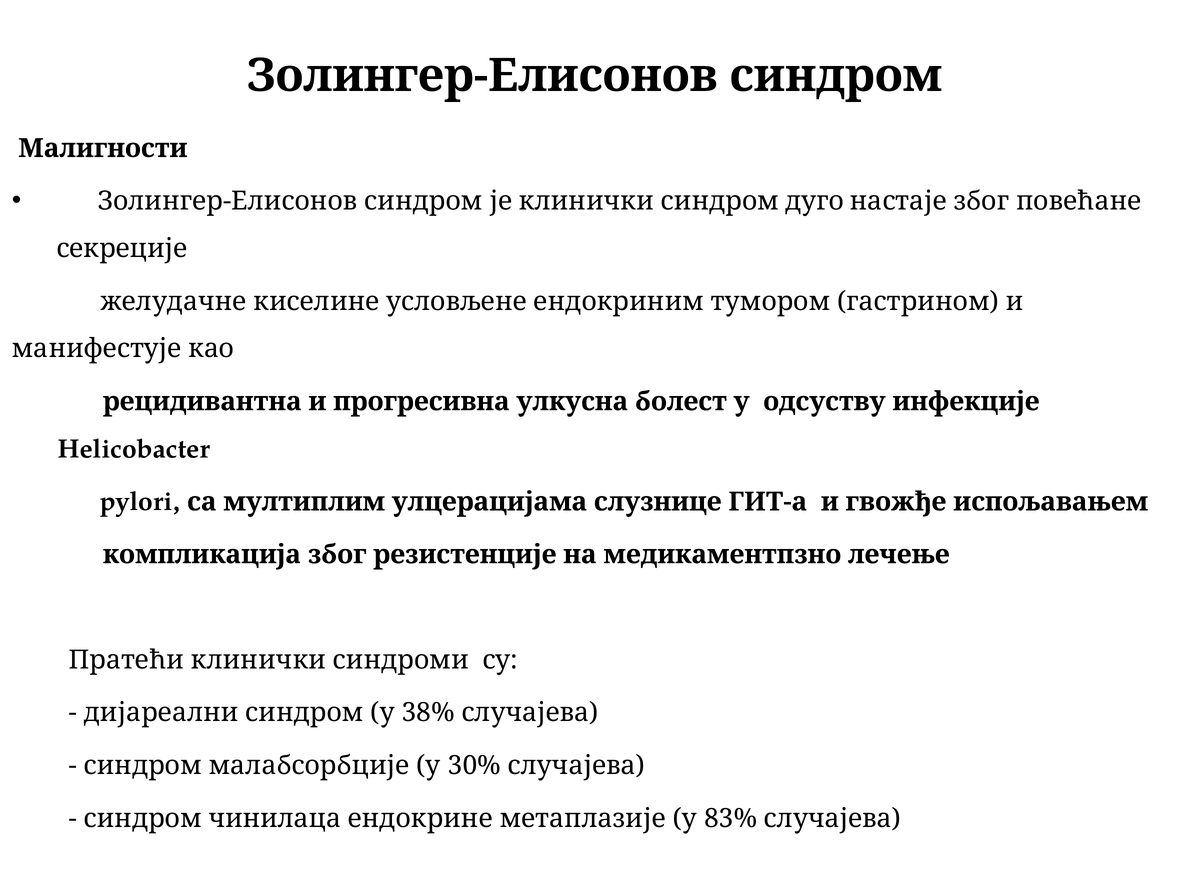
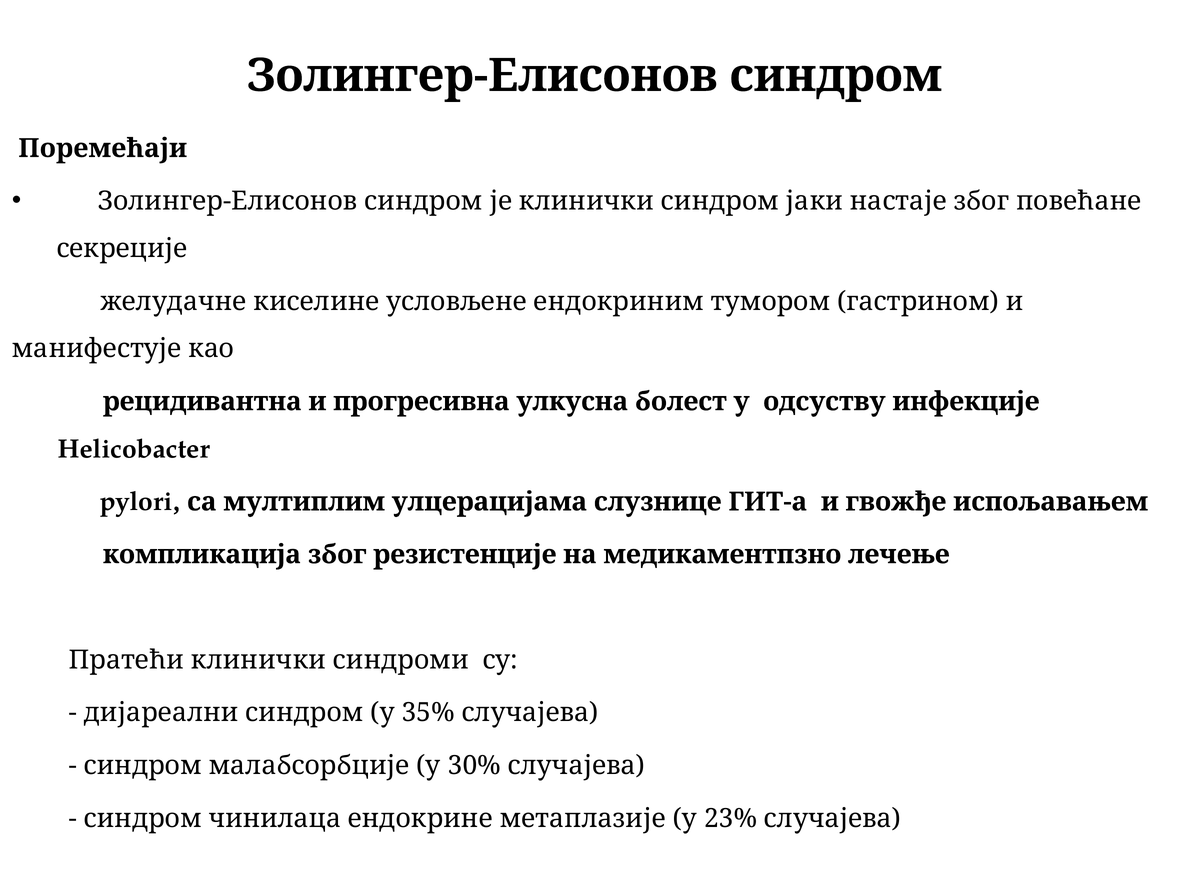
Малигности: Малигности -> Поремећаји
дуго: дуго -> јаки
38%: 38% -> 35%
83%: 83% -> 23%
